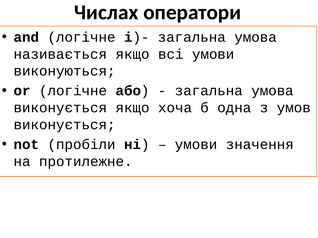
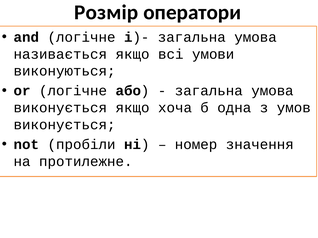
Числах: Числах -> Розмір
умови at (196, 145): умови -> номер
